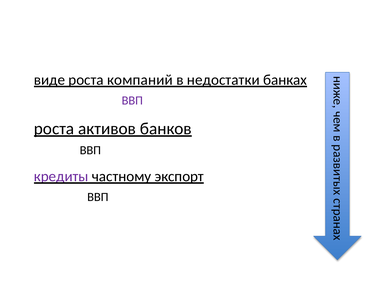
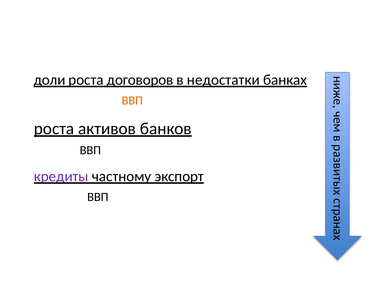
виде: виде -> доли
компаний: компаний -> договоров
ВВП at (132, 101) colour: purple -> orange
